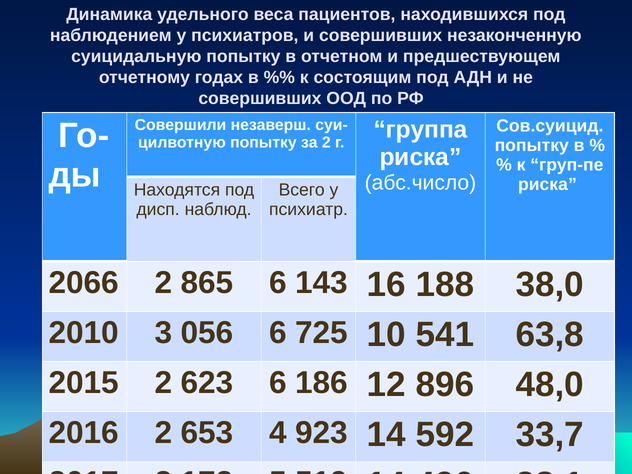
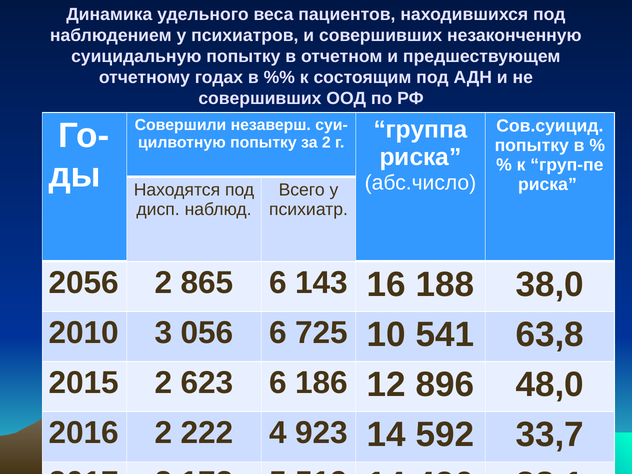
2066: 2066 -> 2056
653: 653 -> 222
